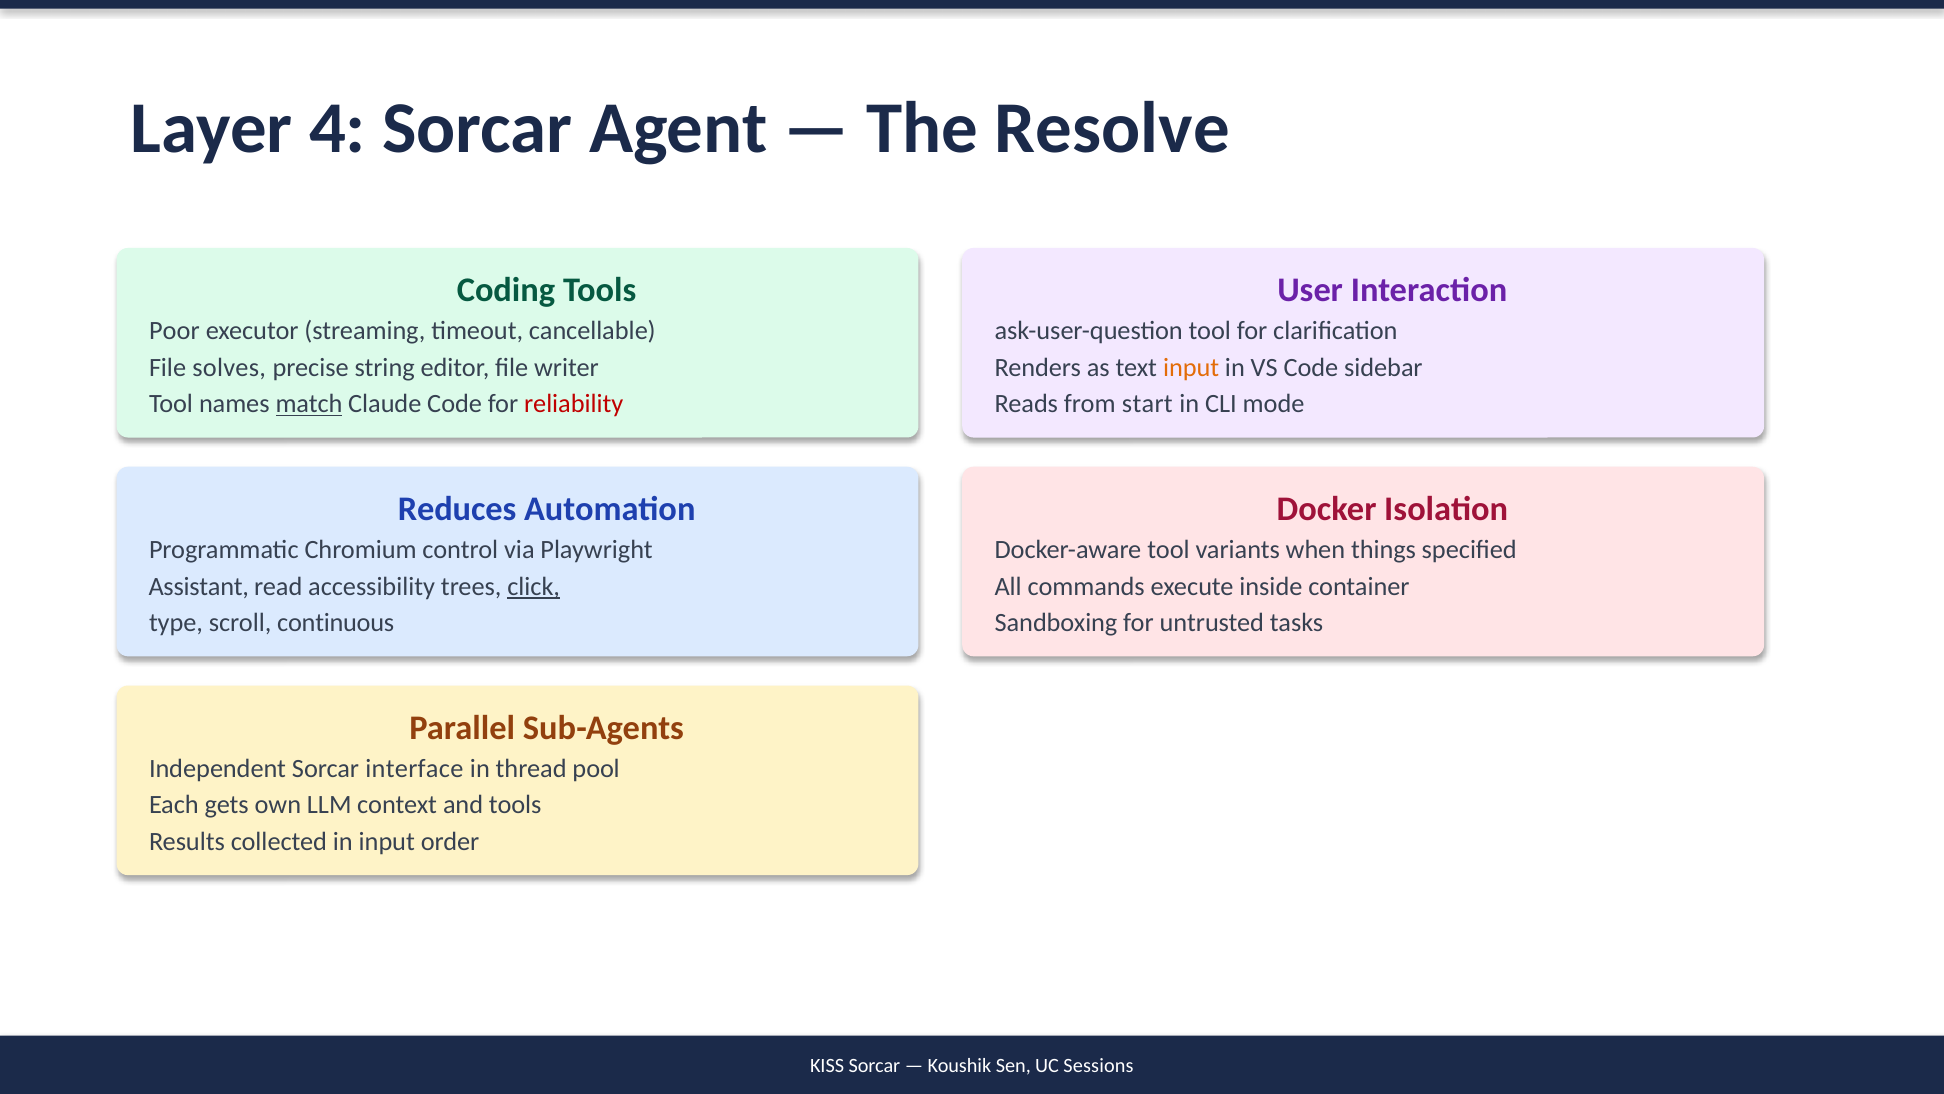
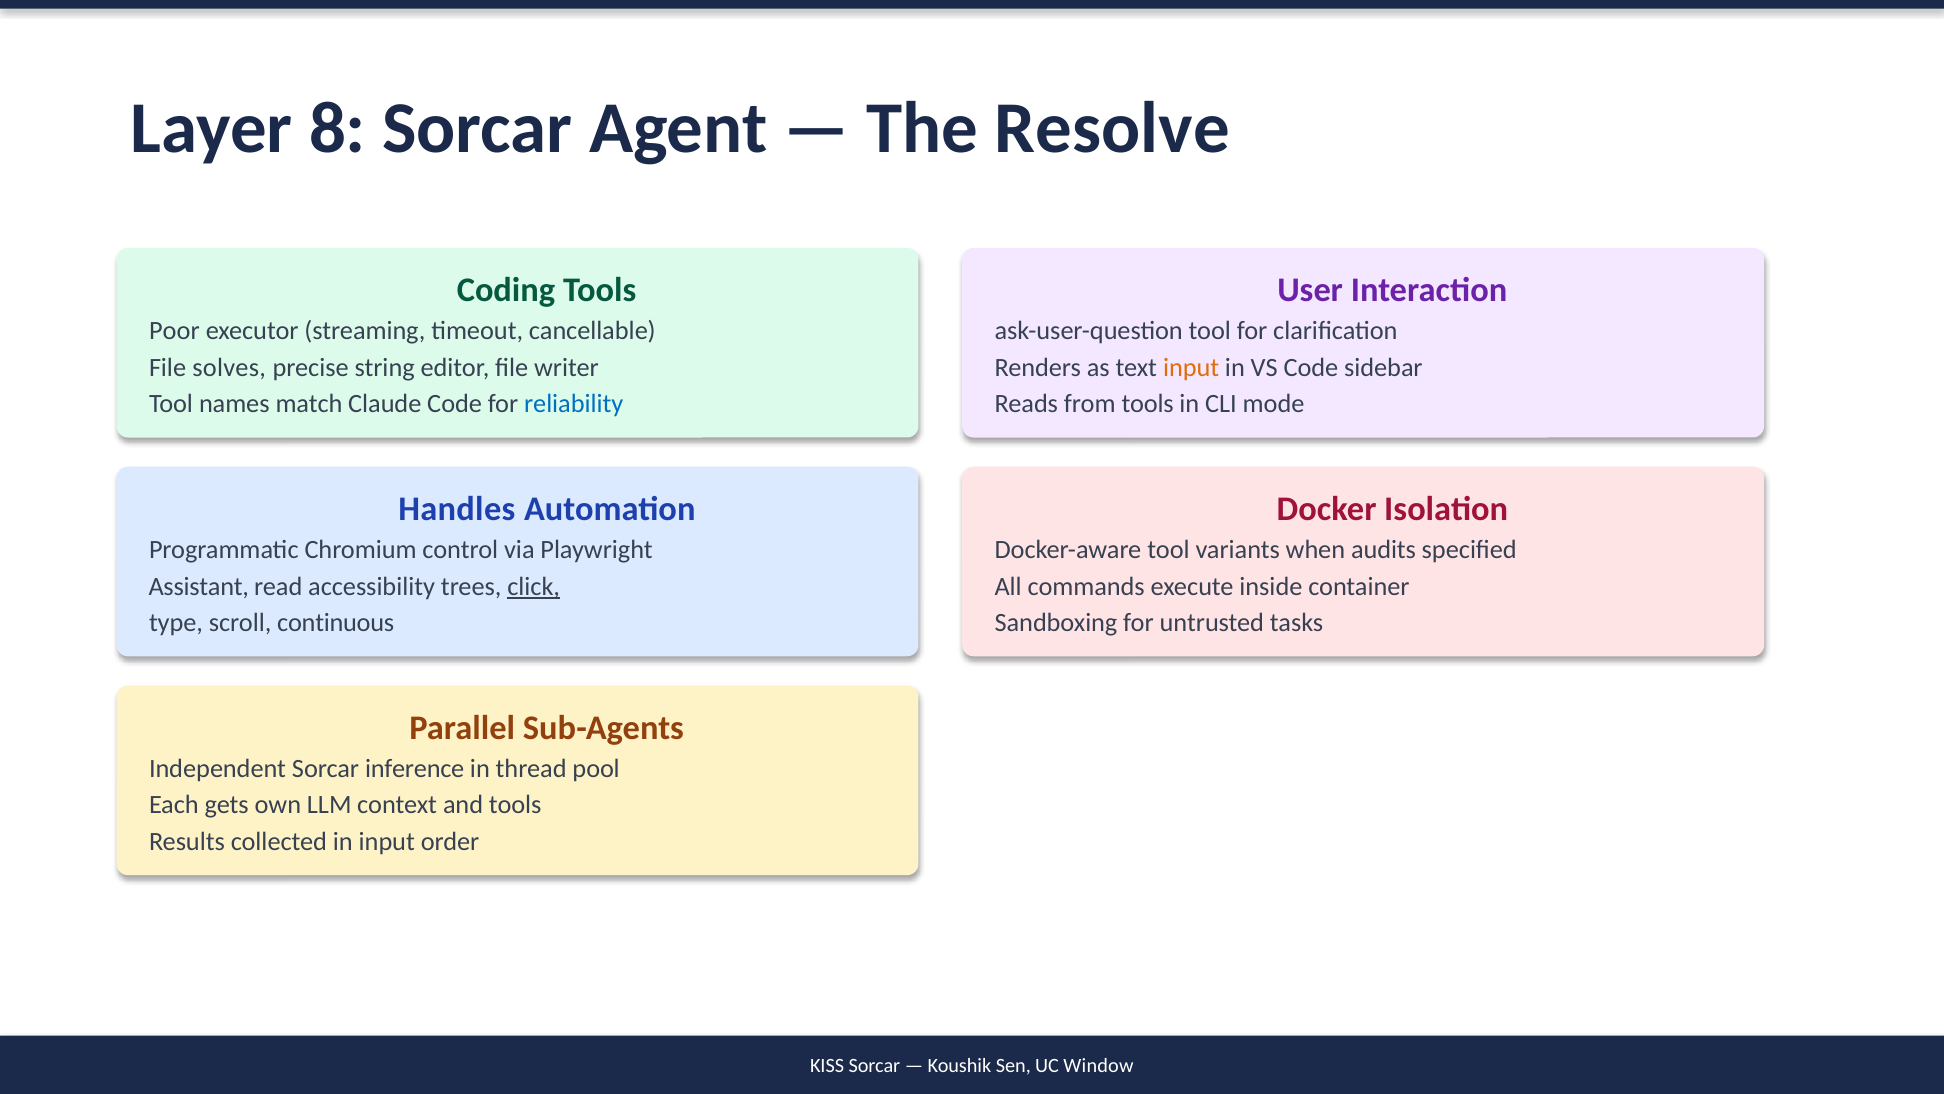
4: 4 -> 8
match underline: present -> none
reliability colour: red -> blue
from start: start -> tools
Reduces: Reduces -> Handles
things: things -> audits
interface: interface -> inference
Sessions: Sessions -> Window
